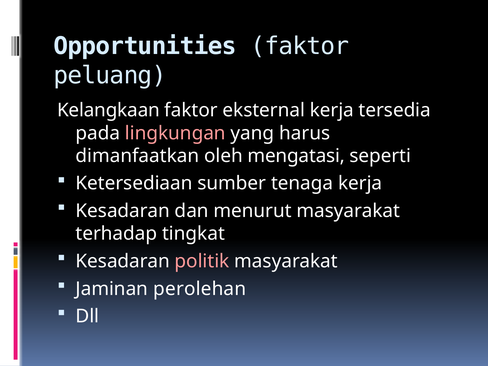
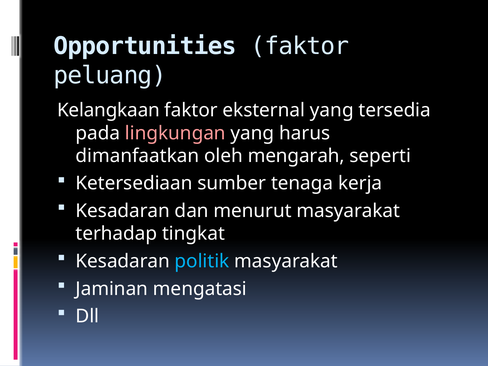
eksternal kerja: kerja -> yang
mengatasi: mengatasi -> mengarah
politik colour: pink -> light blue
perolehan: perolehan -> mengatasi
